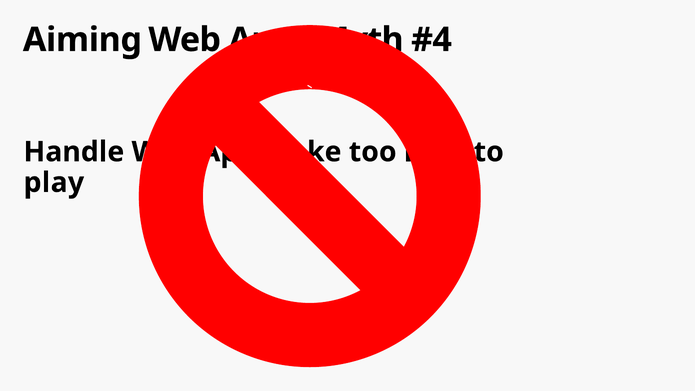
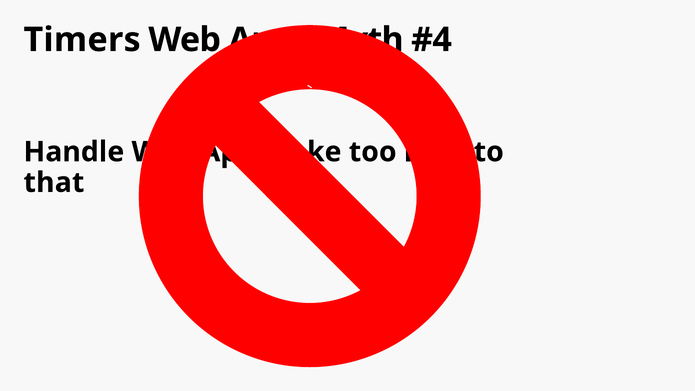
Aiming: Aiming -> Timers
play: play -> that
